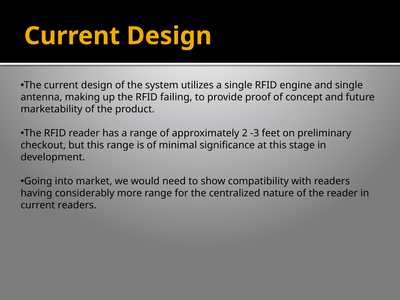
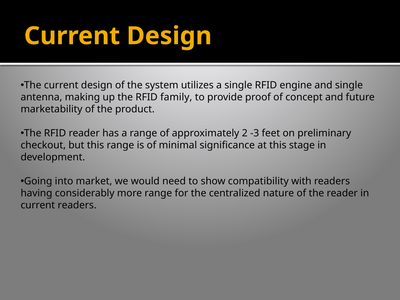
failing: failing -> family
